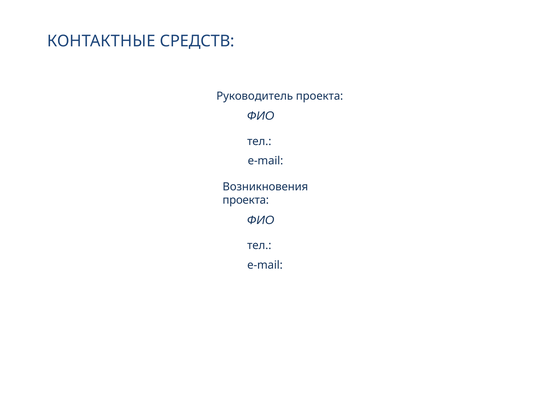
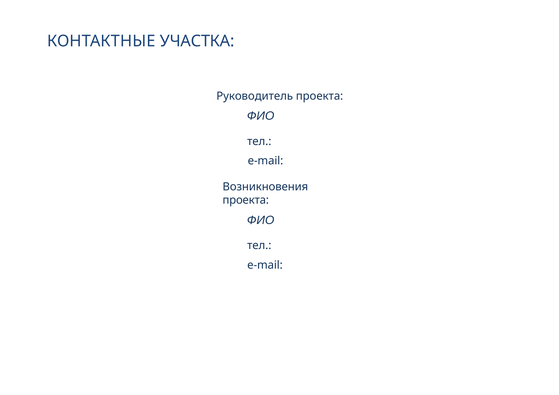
СРЕДСТВ: СРЕДСТВ -> УЧАСТКА
